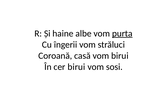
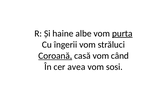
Coroană underline: none -> present
vom birui: birui -> când
cer birui: birui -> avea
